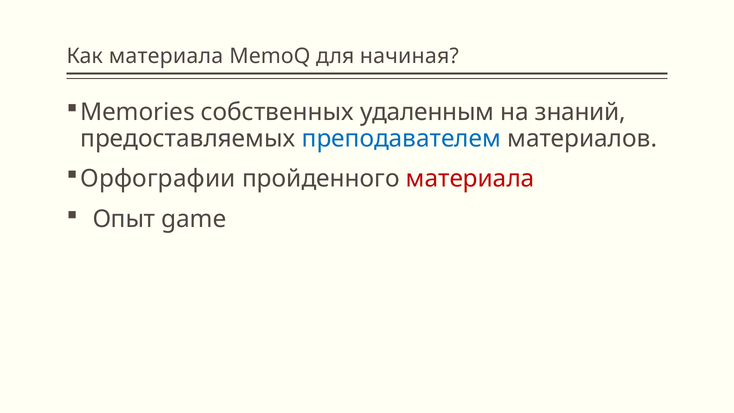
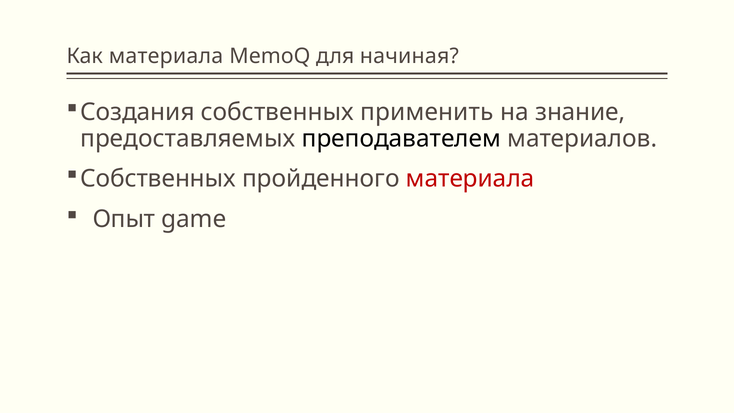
Memories: Memories -> Создания
удаленным: удаленным -> применить
знаний: знаний -> знание
преподавателем colour: blue -> black
Орфографии at (158, 179): Орфографии -> Собственных
